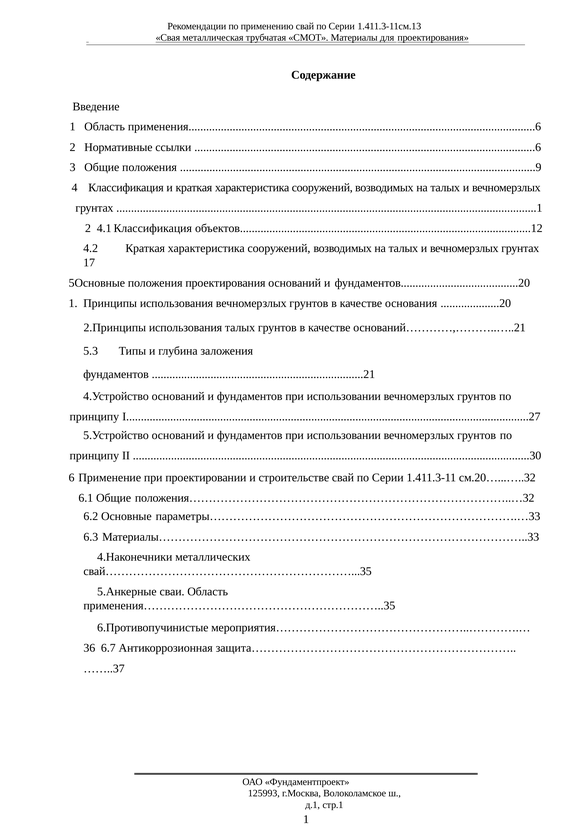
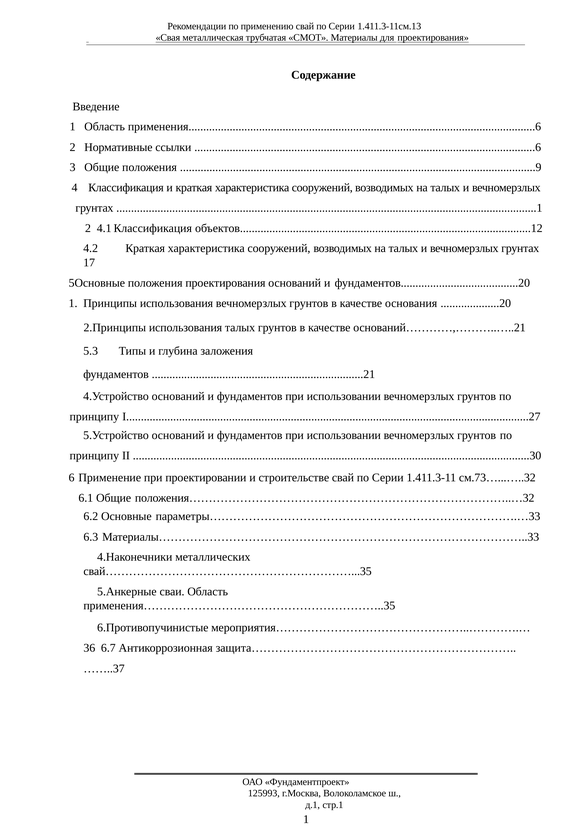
см.20…...…..32: см.20…...…..32 -> см.73…...…..32
